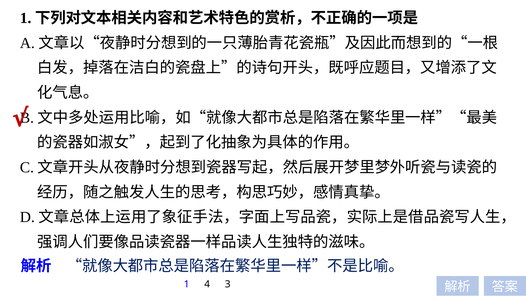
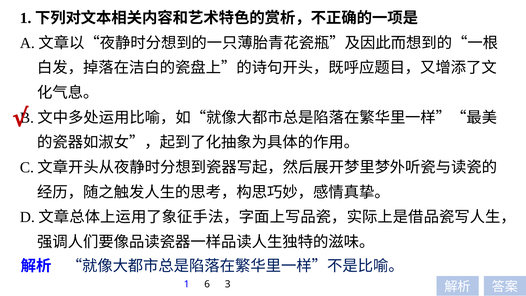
4: 4 -> 6
